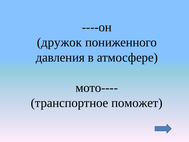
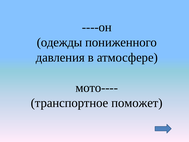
дружок: дружок -> одежды
